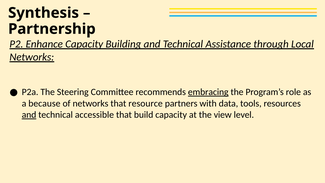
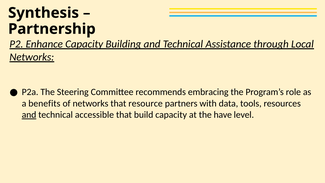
embracing underline: present -> none
because: because -> benefits
view: view -> have
